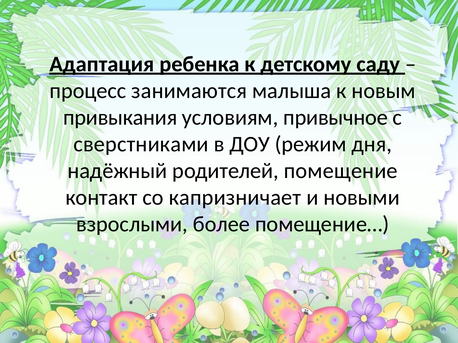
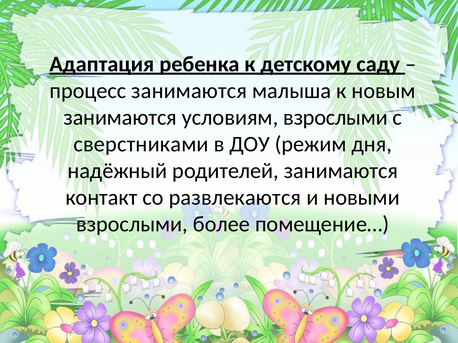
привыкания at (120, 118): привыкания -> занимаются
условиям привычное: привычное -> взрослыми
родителей помещение: помещение -> занимаются
капризничает: капризничает -> развлекаются
